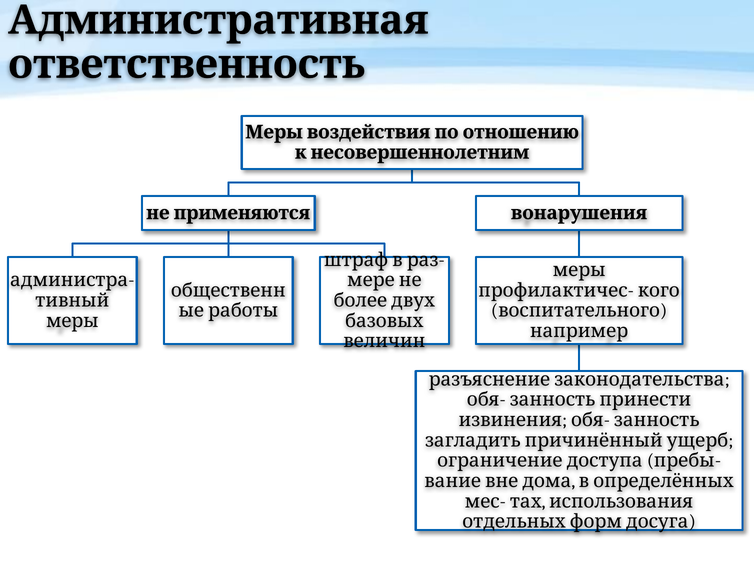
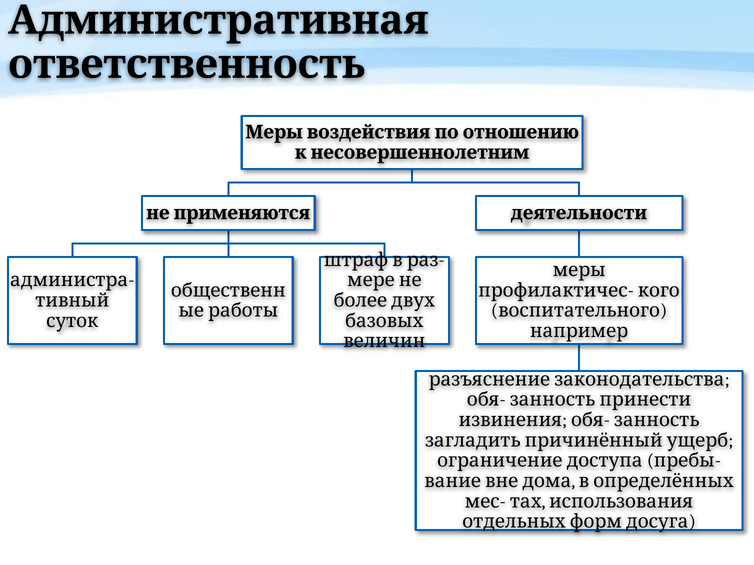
вонарушения: вонарушения -> деятельности
меры at (72, 321): меры -> суток
